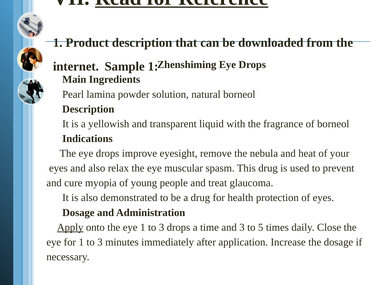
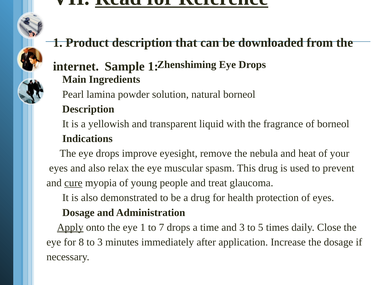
cure underline: none -> present
eye 1 to 3: 3 -> 7
for 1: 1 -> 8
